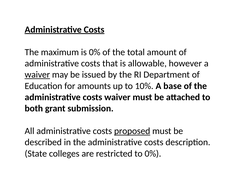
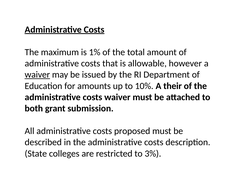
is 0%: 0% -> 1%
base: base -> their
proposed underline: present -> none
to 0%: 0% -> 3%
